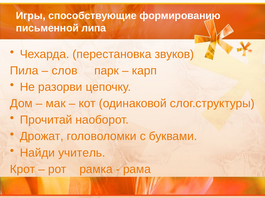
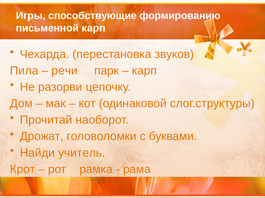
письменной липа: липа -> карп
слов: слов -> речи
